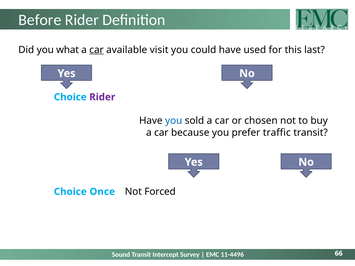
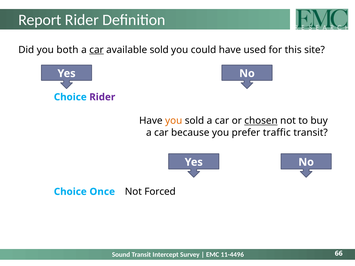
Before: Before -> Report
what: what -> both
available visit: visit -> sold
last: last -> site
you at (174, 121) colour: blue -> orange
chosen underline: none -> present
